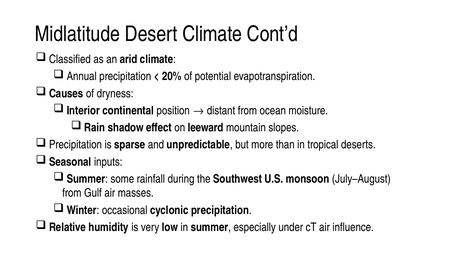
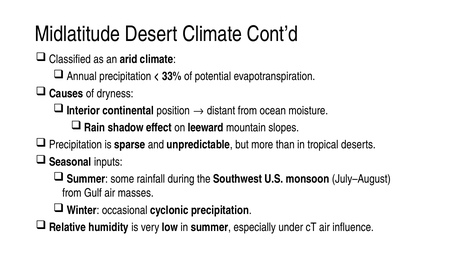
20%: 20% -> 33%
